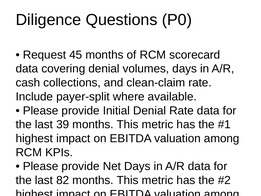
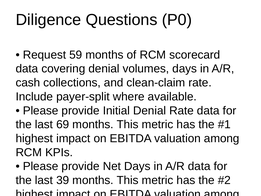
45: 45 -> 59
39: 39 -> 69
82: 82 -> 39
